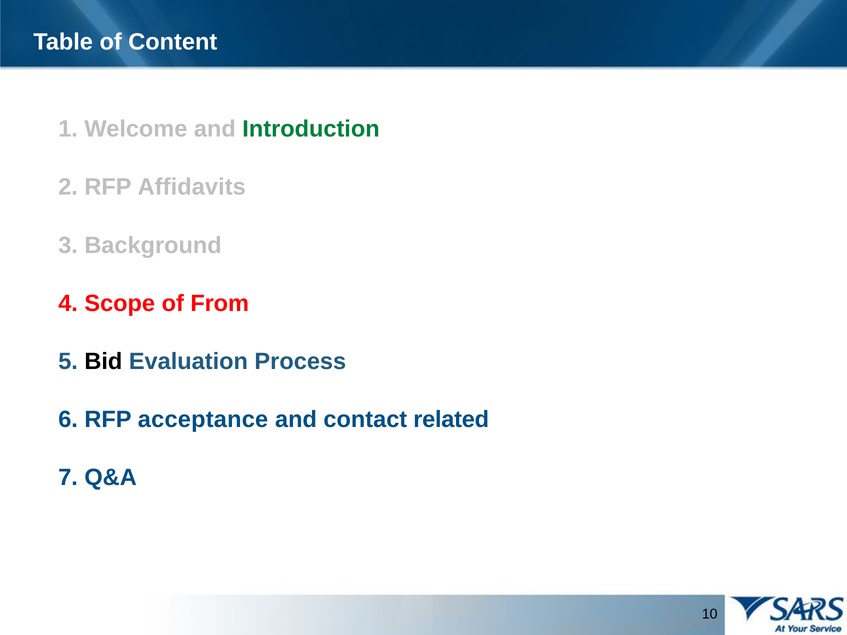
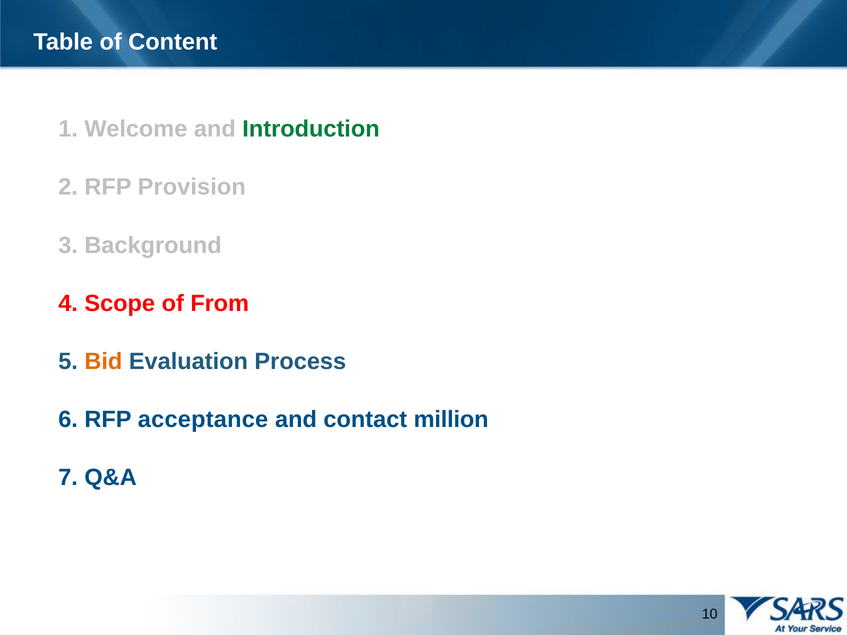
Affidavits: Affidavits -> Provision
Bid colour: black -> orange
related: related -> million
